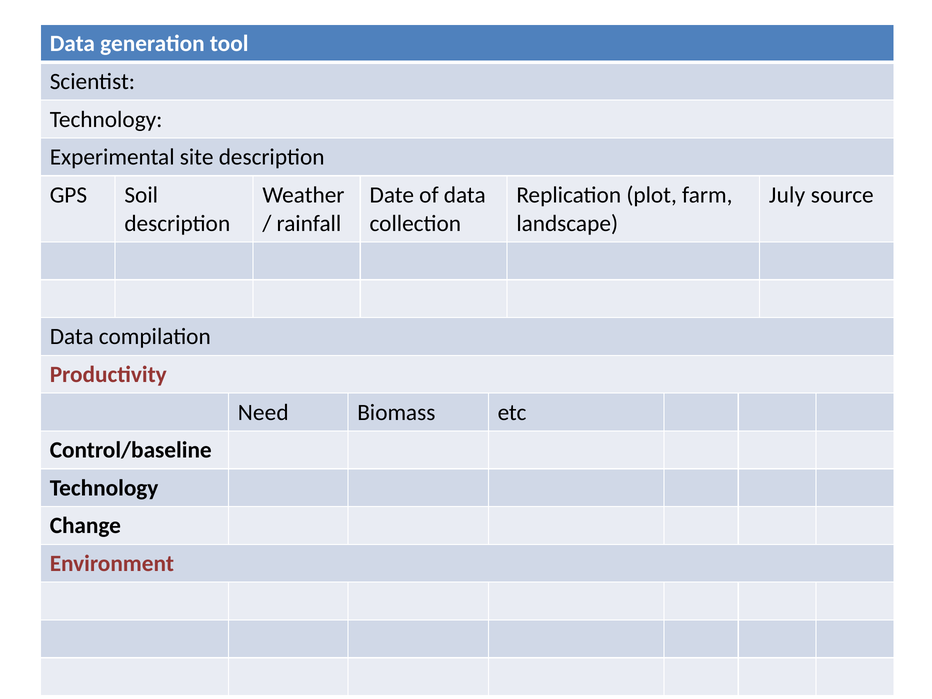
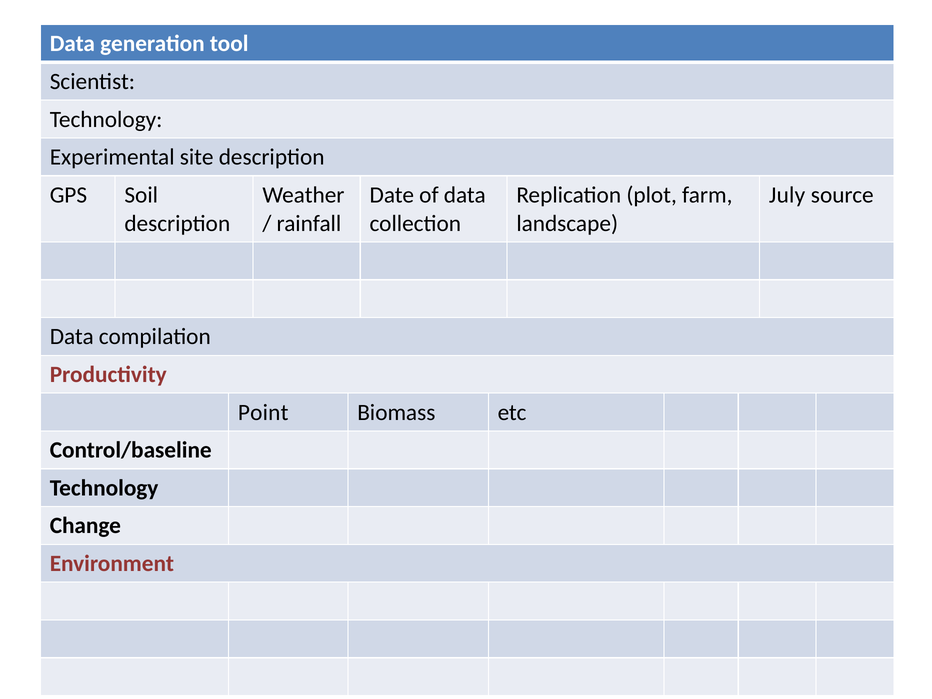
Need: Need -> Point
